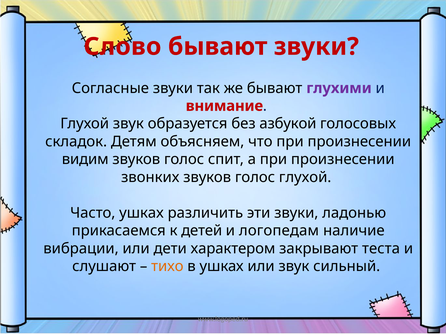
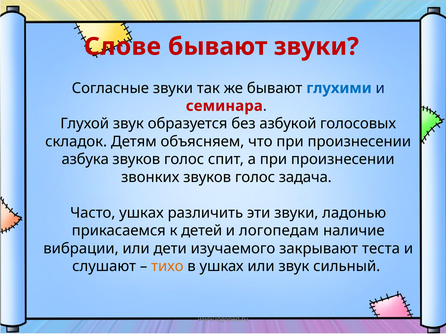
Слово: Слово -> Слове
глухими colour: purple -> blue
внимание: внимание -> семинара
видим: видим -> азбука
голос глухой: глухой -> задача
характером: характером -> изучаемого
